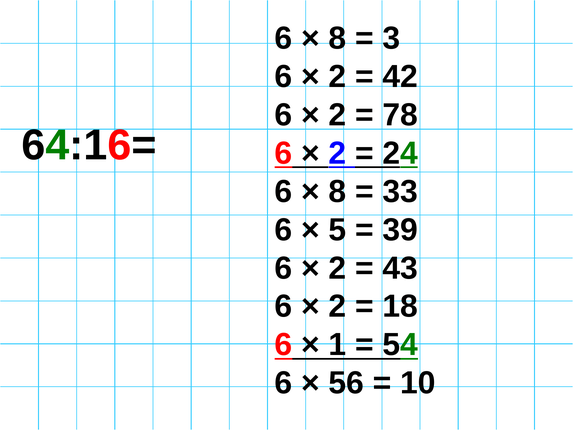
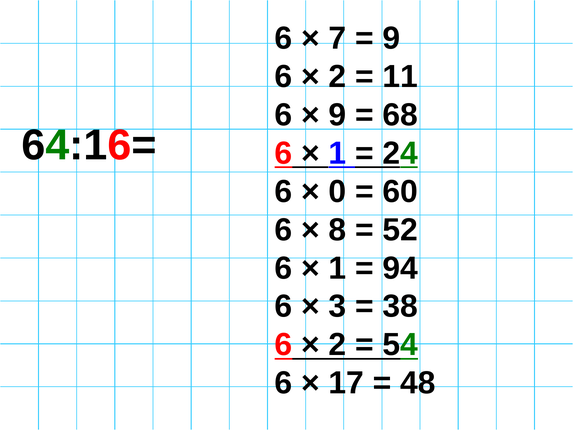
8 at (337, 38): 8 -> 7
3 at (391, 38): 3 -> 9
42: 42 -> 11
2 at (337, 115): 2 -> 9
78: 78 -> 68
2 at (337, 153): 2 -> 1
8 at (337, 191): 8 -> 0
33: 33 -> 60
5: 5 -> 8
39: 39 -> 52
2 at (337, 268): 2 -> 1
43: 43 -> 94
2 at (337, 306): 2 -> 3
18: 18 -> 38
1 at (337, 344): 1 -> 2
56: 56 -> 17
10: 10 -> 48
